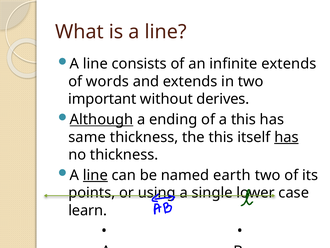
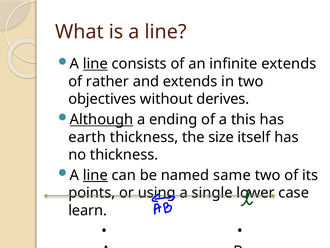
line at (95, 64) underline: none -> present
words: words -> rather
important: important -> objectives
same: same -> earth
the this: this -> size
has at (286, 137) underline: present -> none
earth: earth -> same
